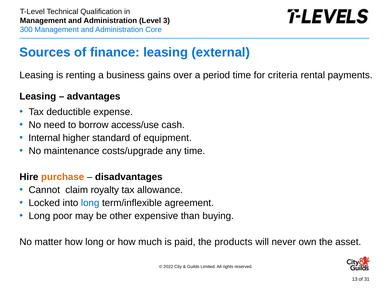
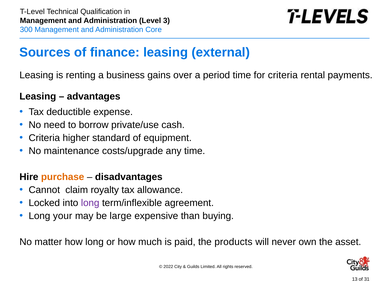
access/use: access/use -> private/use
Internal at (44, 138): Internal -> Criteria
long at (90, 203) colour: blue -> purple
poor: poor -> your
other: other -> large
